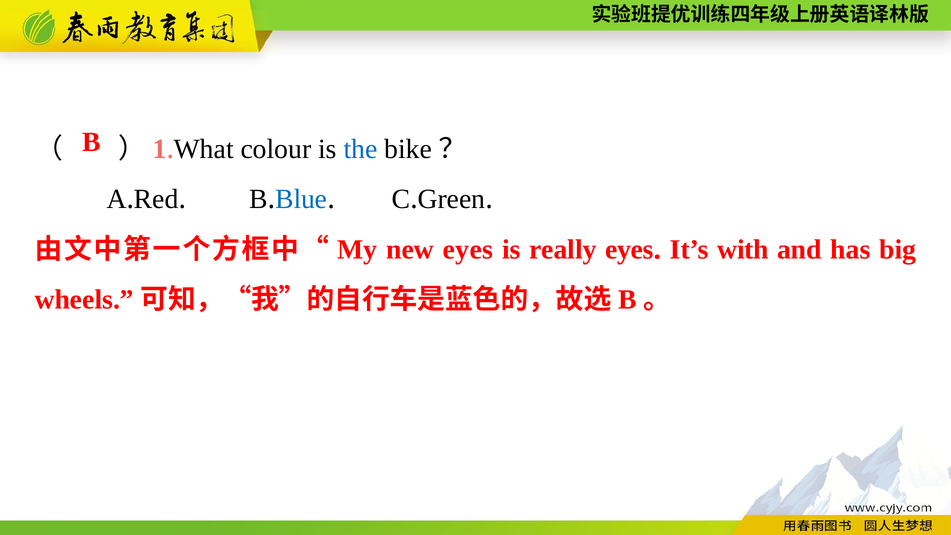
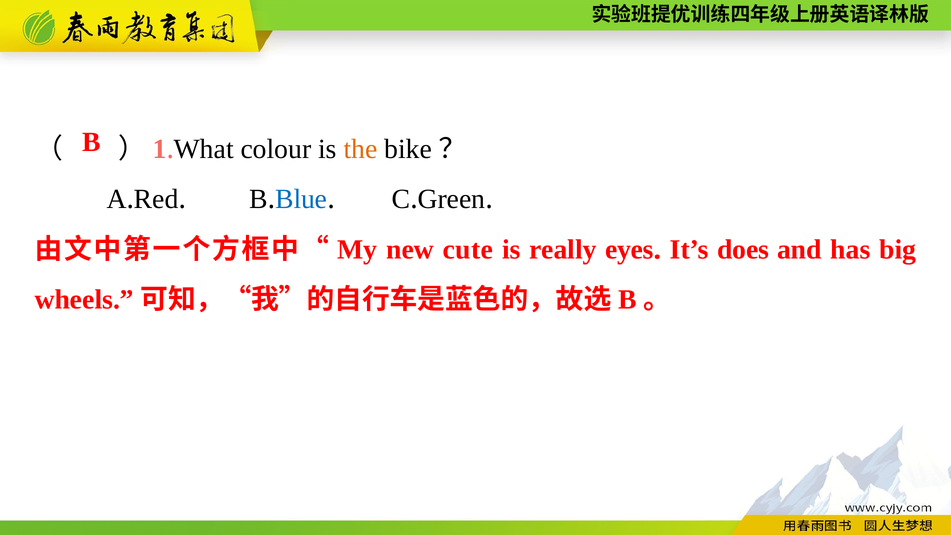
the colour: blue -> orange
new eyes: eyes -> cute
with: with -> does
